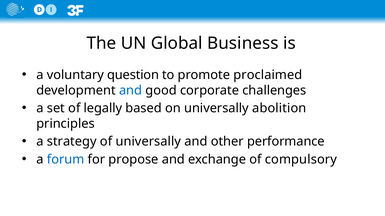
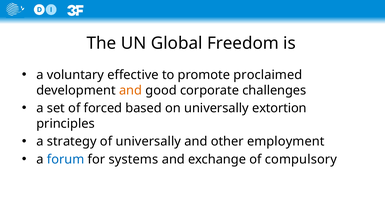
Business: Business -> Freedom
question: question -> effective
and at (131, 91) colour: blue -> orange
legally: legally -> forced
abolition: abolition -> extortion
performance: performance -> employment
propose: propose -> systems
